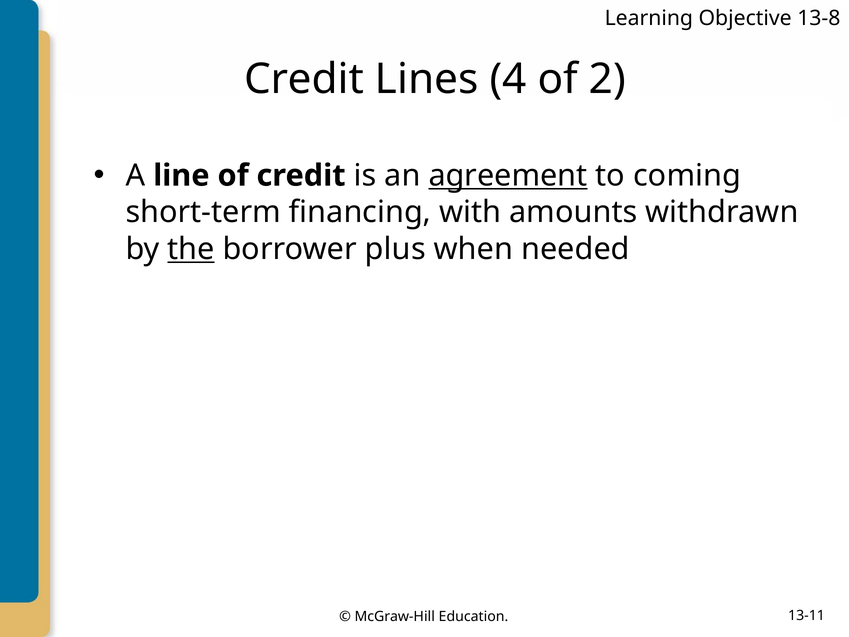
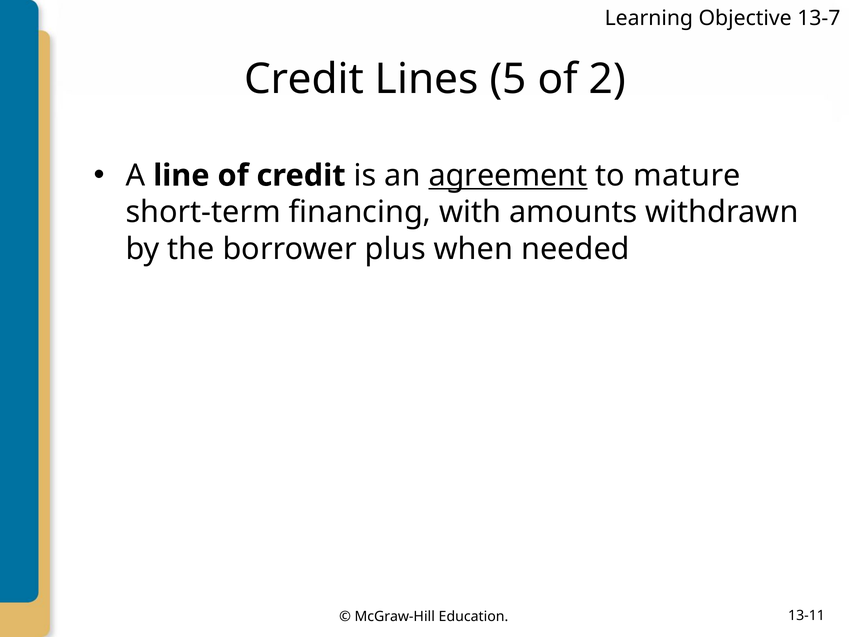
13-8: 13-8 -> 13-7
4: 4 -> 5
coming: coming -> mature
the underline: present -> none
